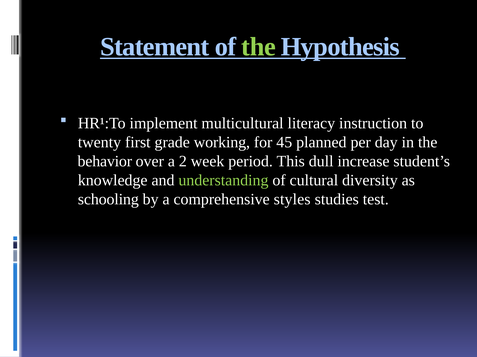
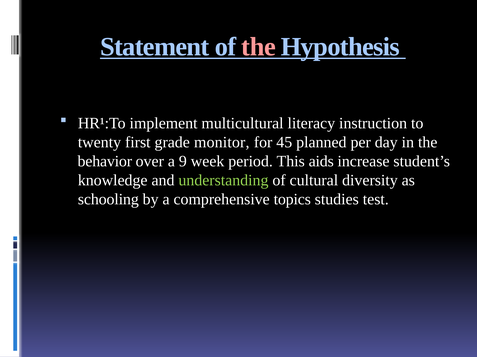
the at (259, 47) colour: light green -> pink
working: working -> monitor
2: 2 -> 9
dull: dull -> aids
styles: styles -> topics
